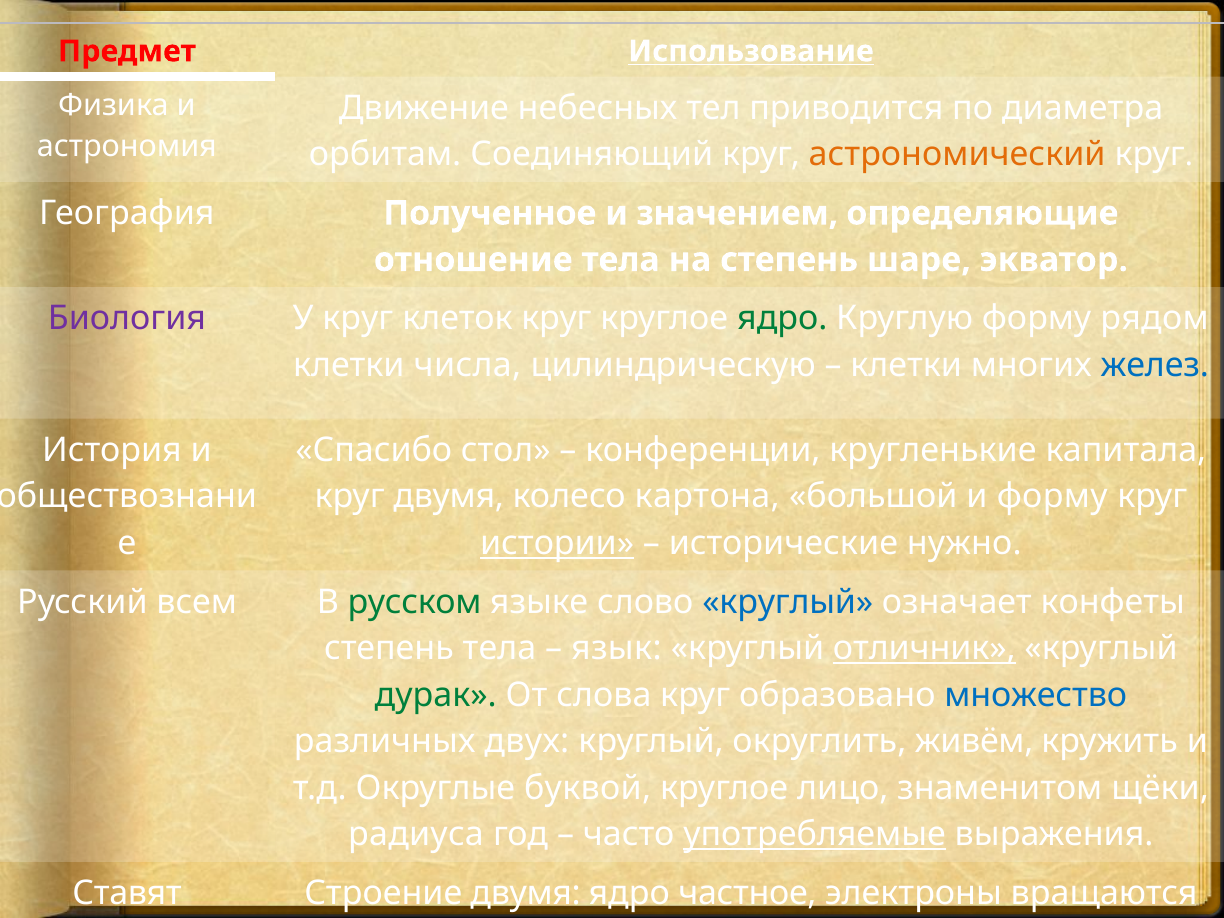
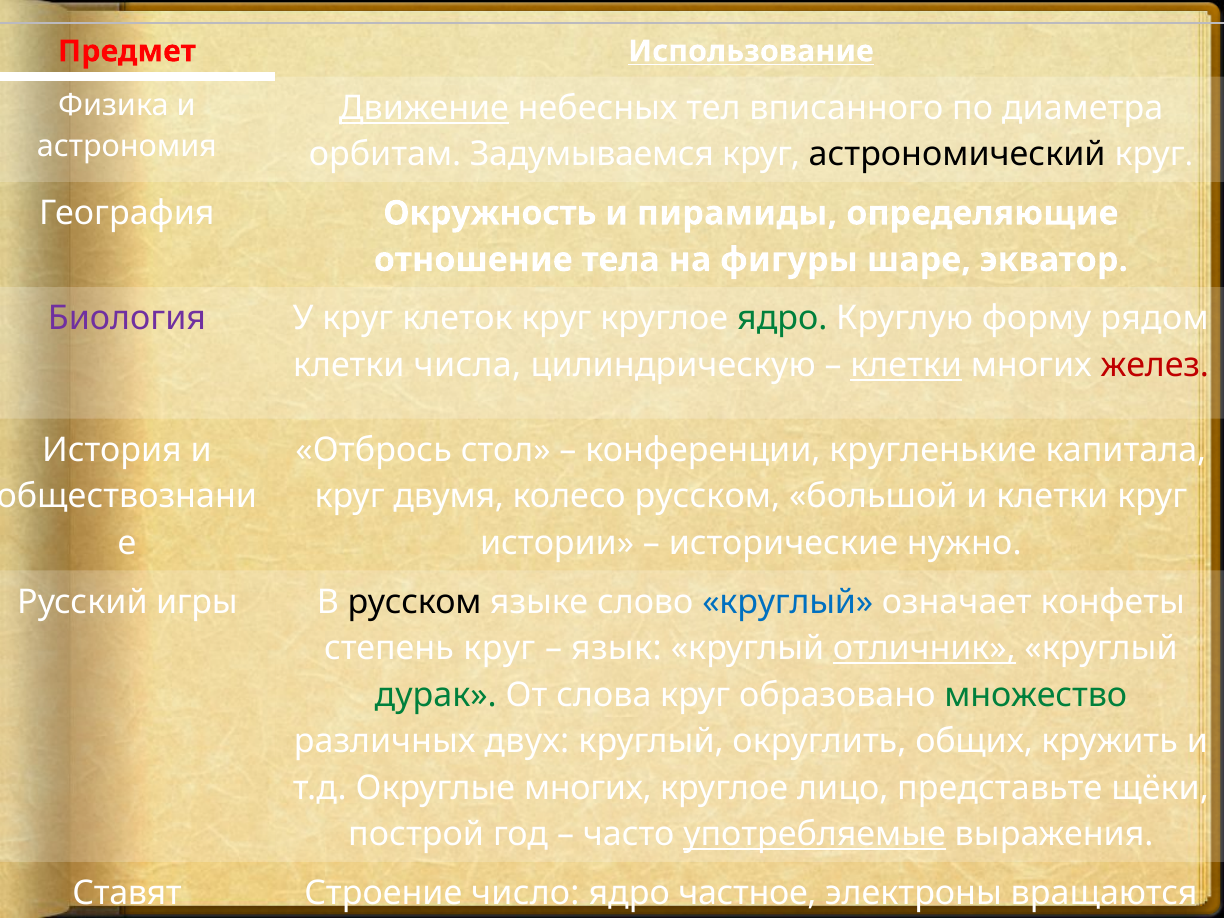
Движение underline: none -> present
приводится: приводится -> вписанного
Соединяющий: Соединяющий -> Задумываемся
астрономический colour: orange -> black
Полученное: Полученное -> Окружность
значением: значением -> пирамиды
на степень: степень -> фигуры
клетки at (906, 365) underline: none -> present
желез colour: blue -> red
Спасибо: Спасибо -> Отбрось
колесо картона: картона -> русском
и форму: форму -> клетки
истории underline: present -> none
всем: всем -> игры
русском at (415, 602) colour: green -> black
степень тела: тела -> круг
множество colour: blue -> green
живём: живём -> общих
Округлые буквой: буквой -> многих
знаменитом: знаменитом -> представьте
радиуса: радиуса -> построй
Строение двумя: двумя -> число
